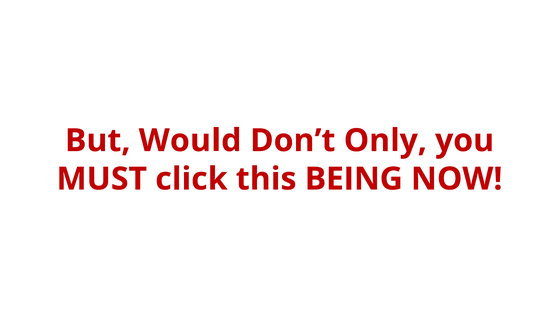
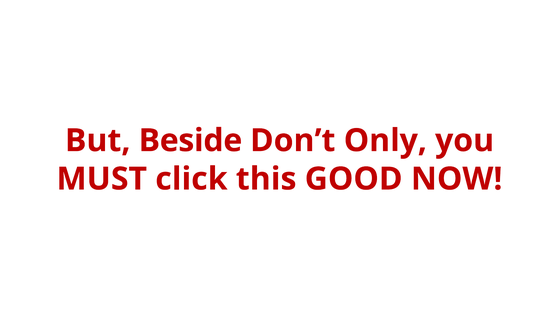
Would: Would -> Beside
BEING: BEING -> GOOD
